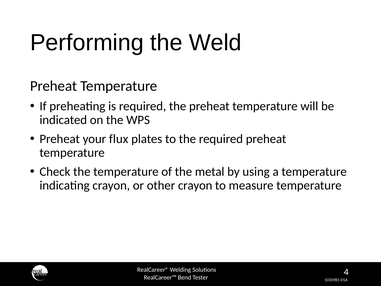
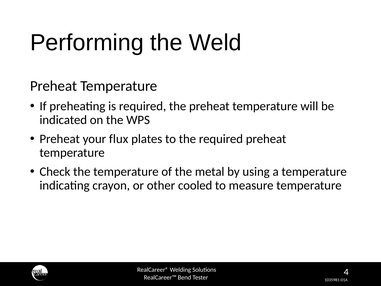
other crayon: crayon -> cooled
